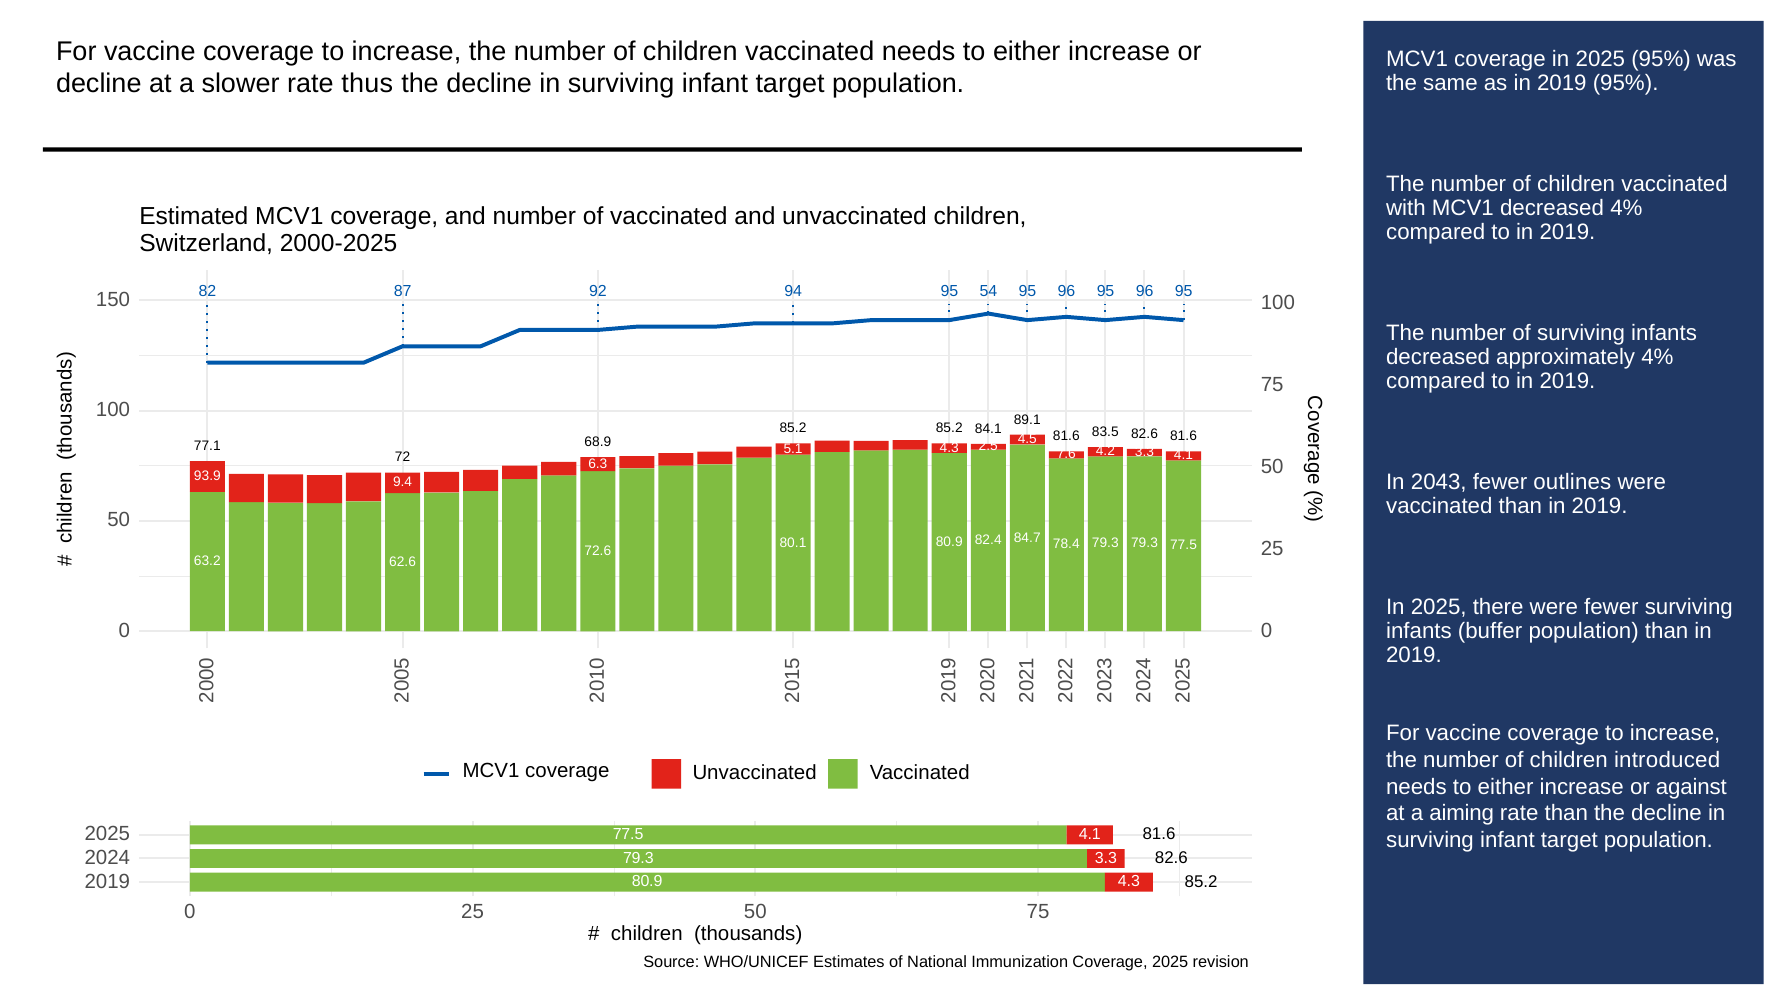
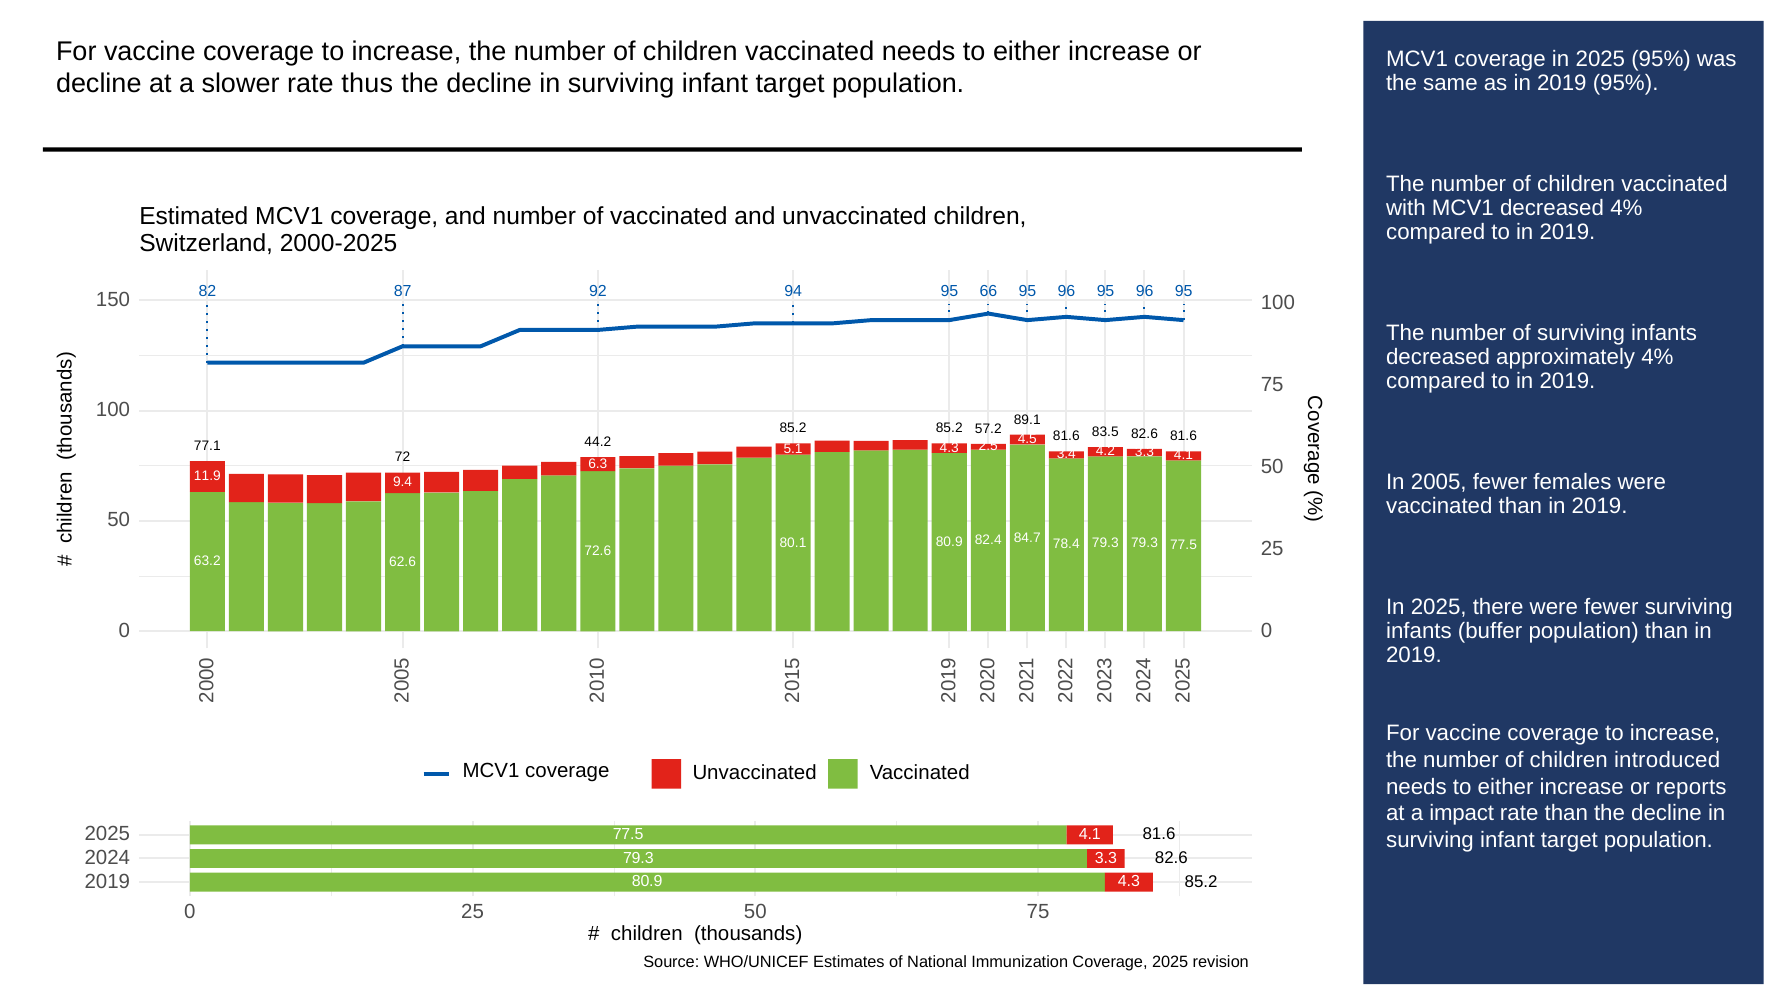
54: 54 -> 66
84.1: 84.1 -> 57.2
68.9: 68.9 -> 44.2
7.6: 7.6 -> 3.4
93.9: 93.9 -> 11.9
2043: 2043 -> 2005
outlines: outlines -> females
against: against -> reports
aiming: aiming -> impact
